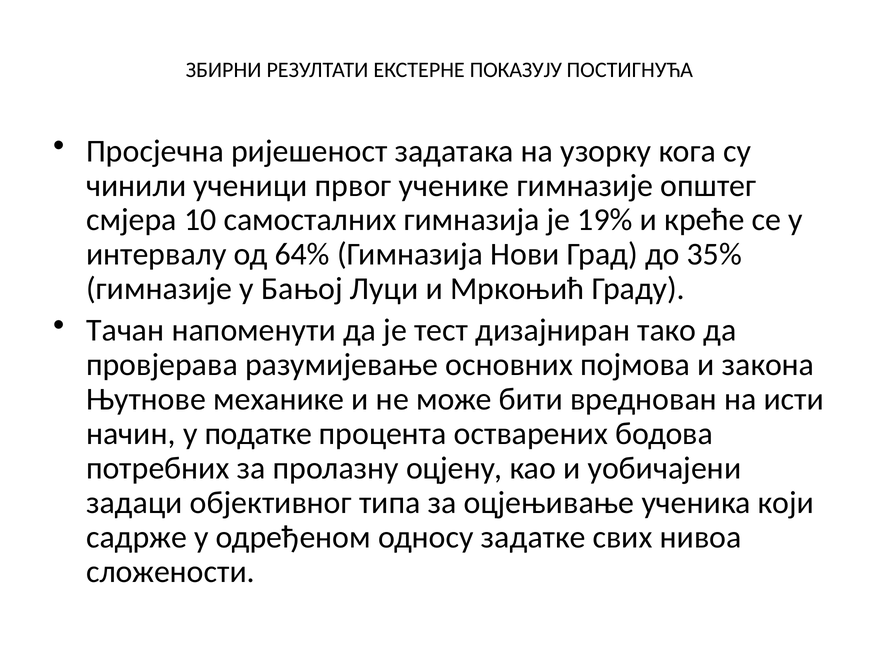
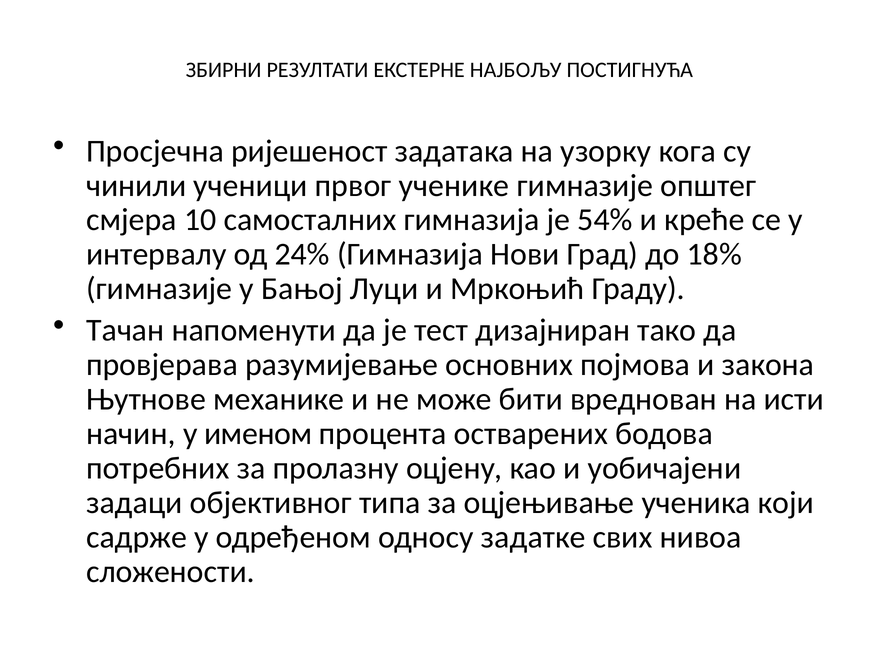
ПОКАЗУЈУ: ПОКАЗУЈУ -> НАЈБОЉУ
19%: 19% -> 54%
64%: 64% -> 24%
35%: 35% -> 18%
податке: податке -> именом
